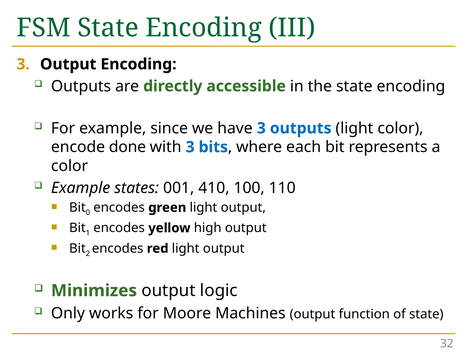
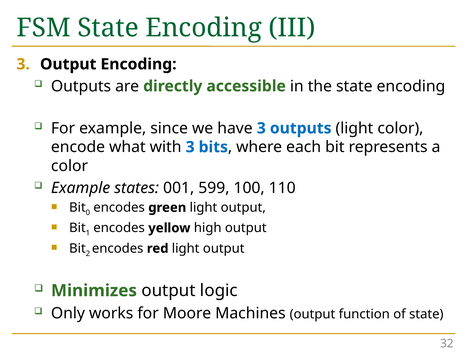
done: done -> what
410: 410 -> 599
